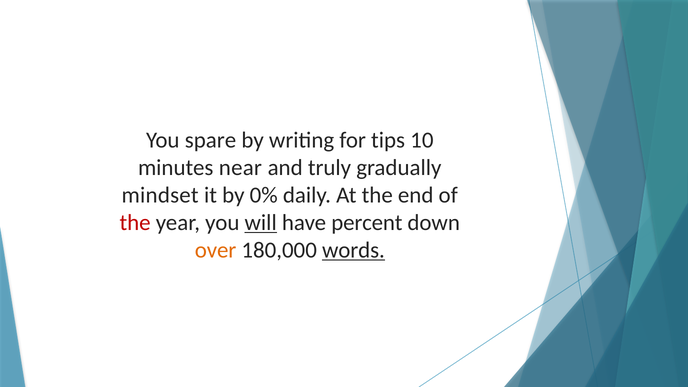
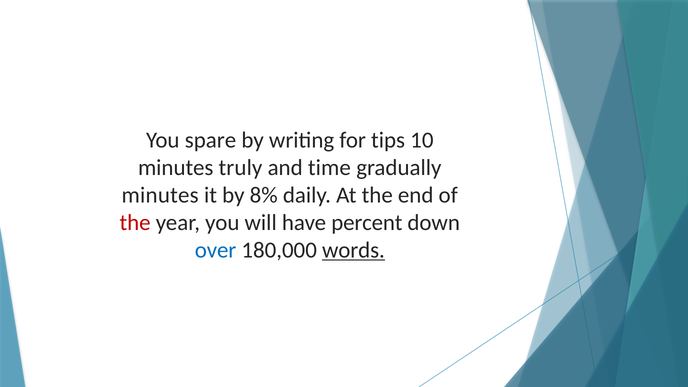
near: near -> truly
truly: truly -> time
mindset at (160, 195): mindset -> minutes
0%: 0% -> 8%
will underline: present -> none
over colour: orange -> blue
